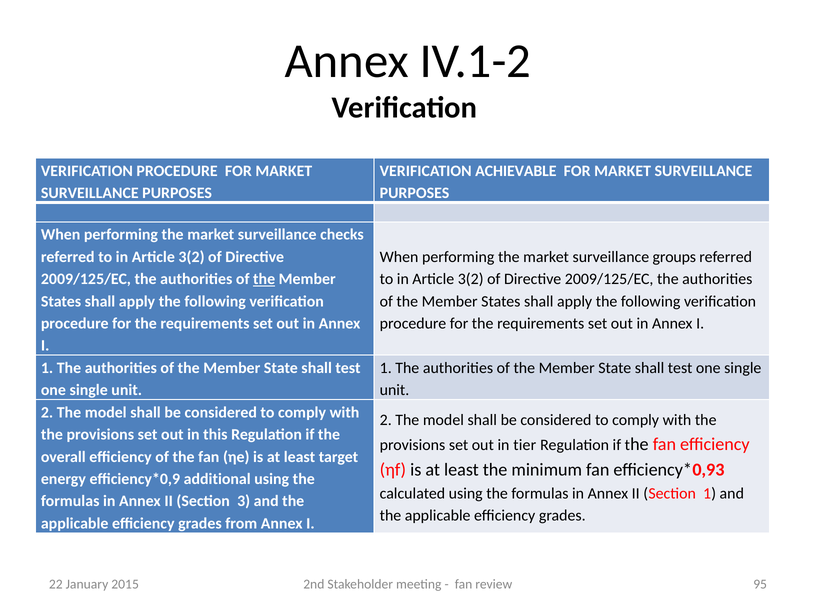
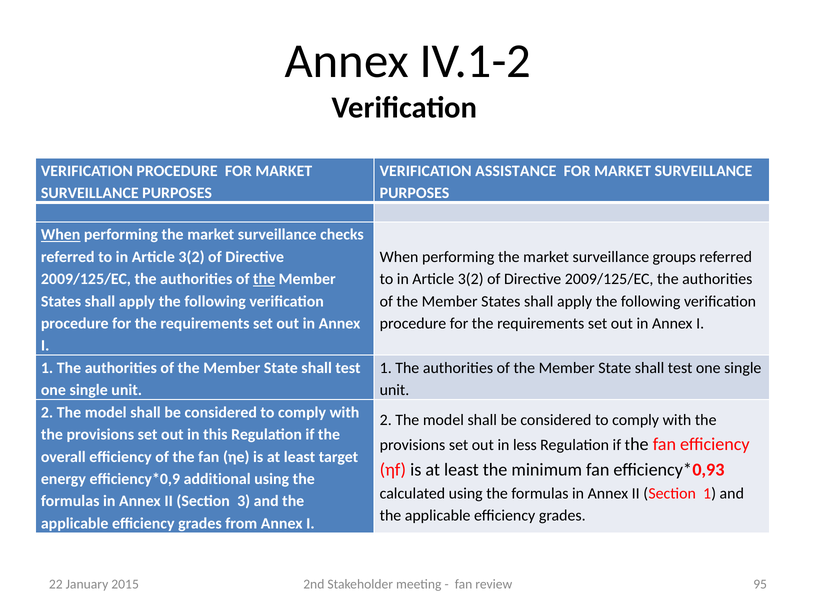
ACHIEVABLE: ACHIEVABLE -> ASSISTANCE
When at (61, 235) underline: none -> present
tier: tier -> less
